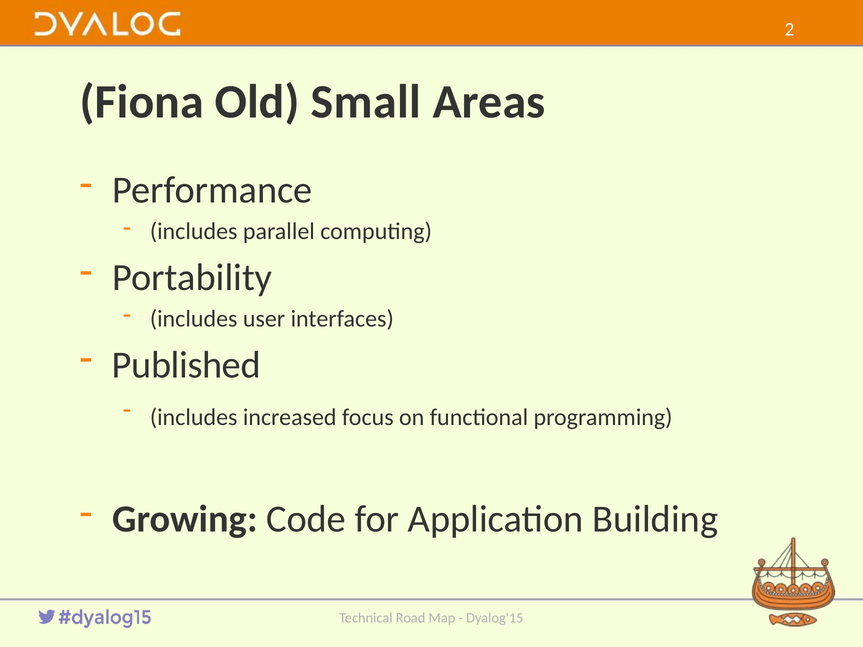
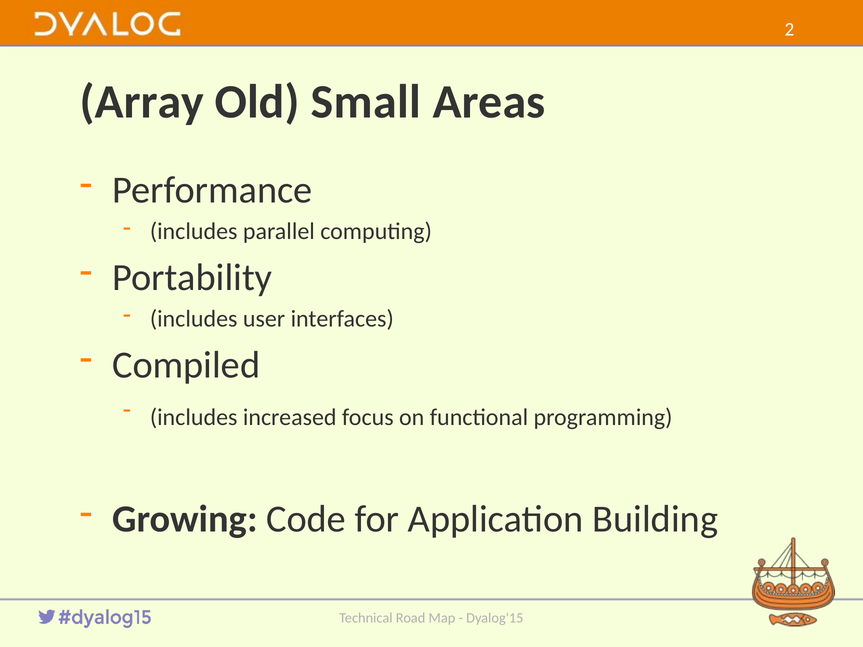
Fiona: Fiona -> Array
Published: Published -> Compiled
